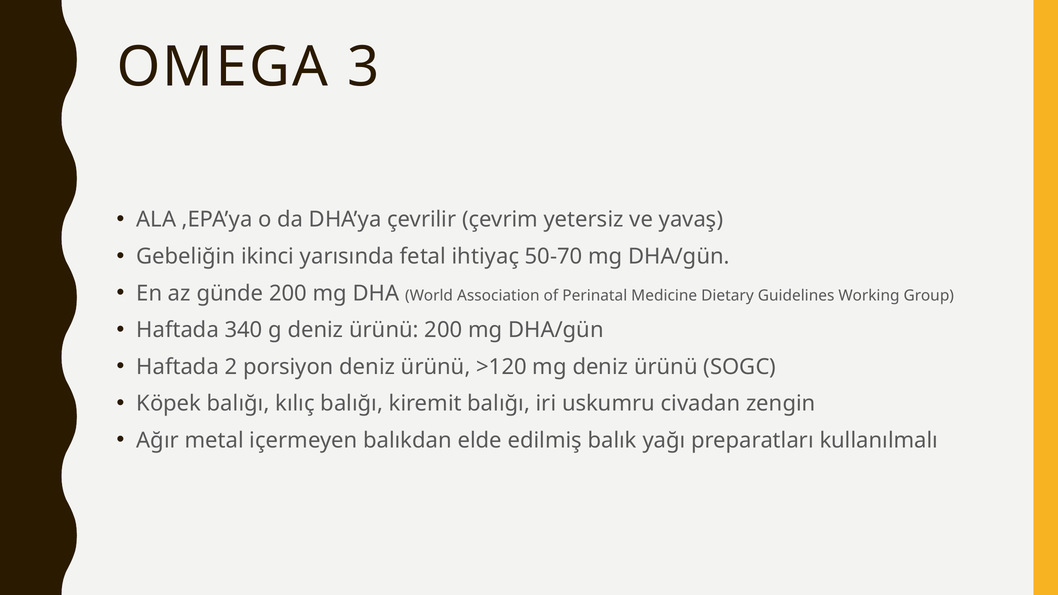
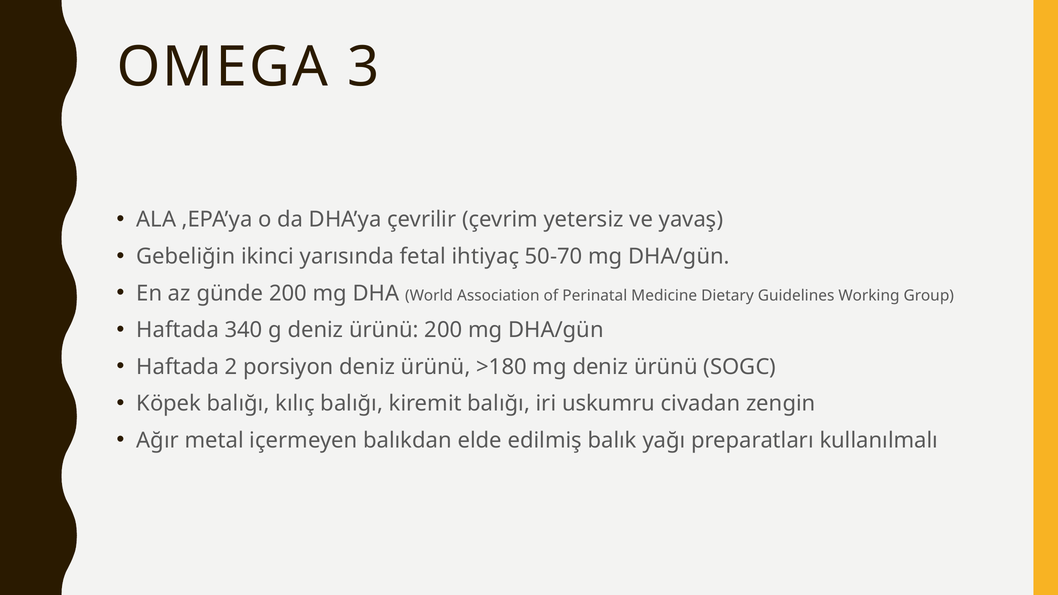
>120: >120 -> >180
